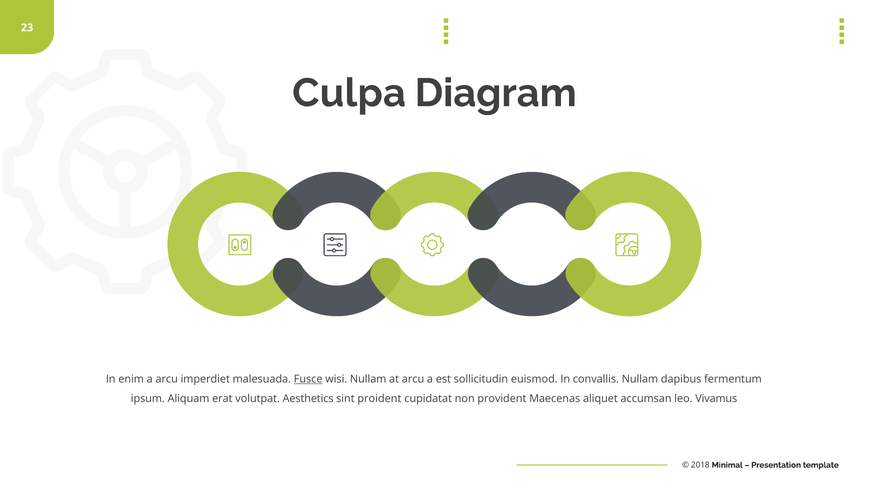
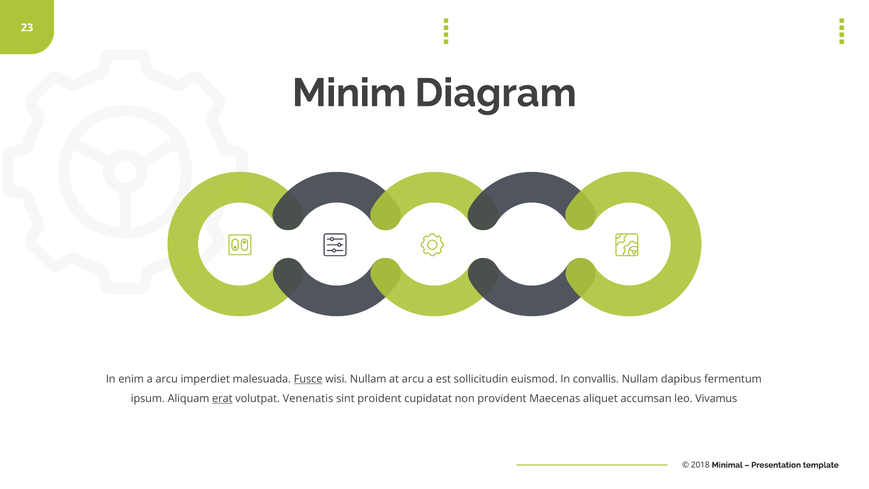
Culpa: Culpa -> Minim
erat underline: none -> present
Aesthetics: Aesthetics -> Venenatis
